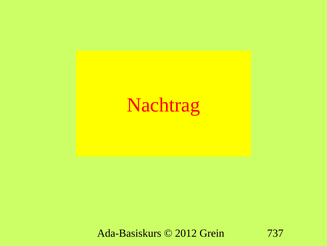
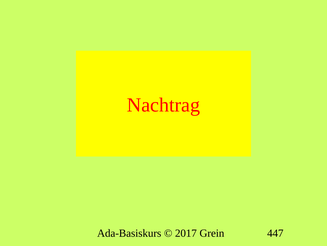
2012: 2012 -> 2017
737: 737 -> 447
